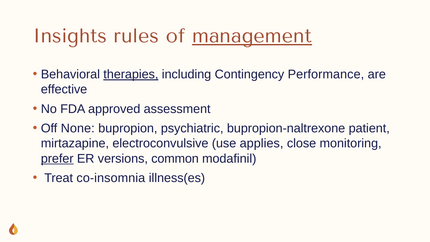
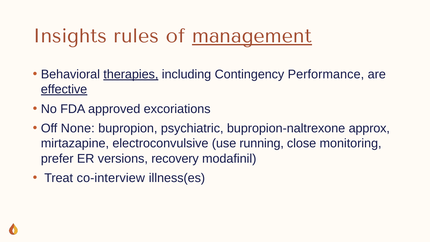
effective underline: none -> present
assessment: assessment -> excoriations
patient: patient -> approx
applies: applies -> running
prefer underline: present -> none
common: common -> recovery
co-insomnia: co-insomnia -> co-interview
